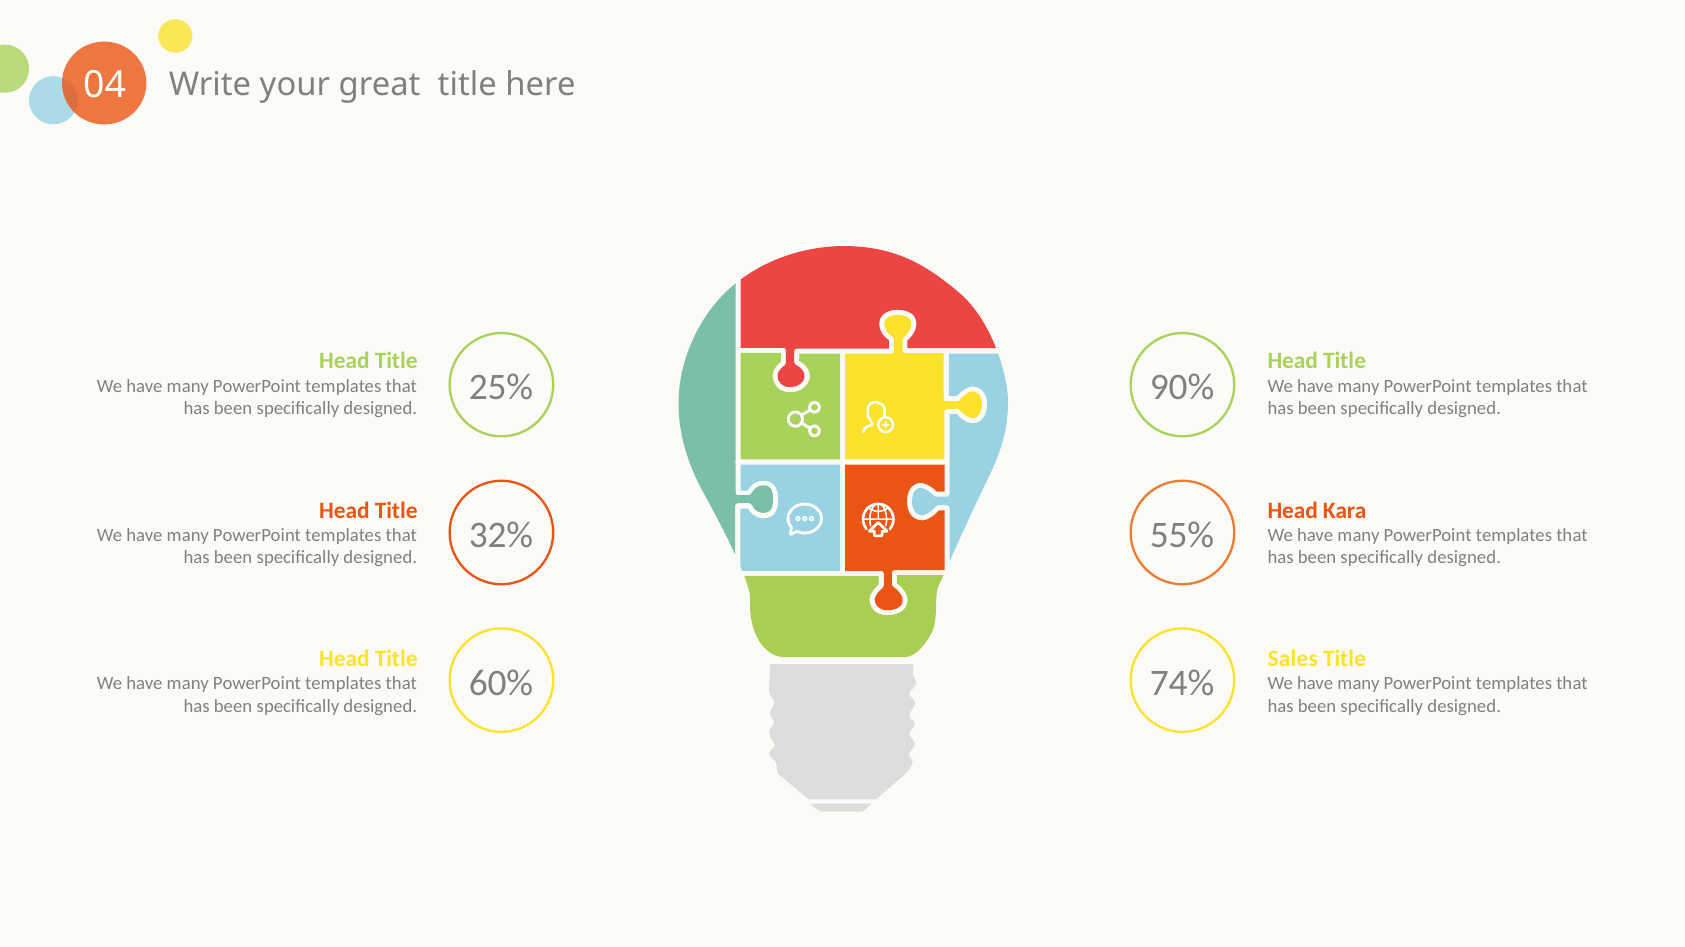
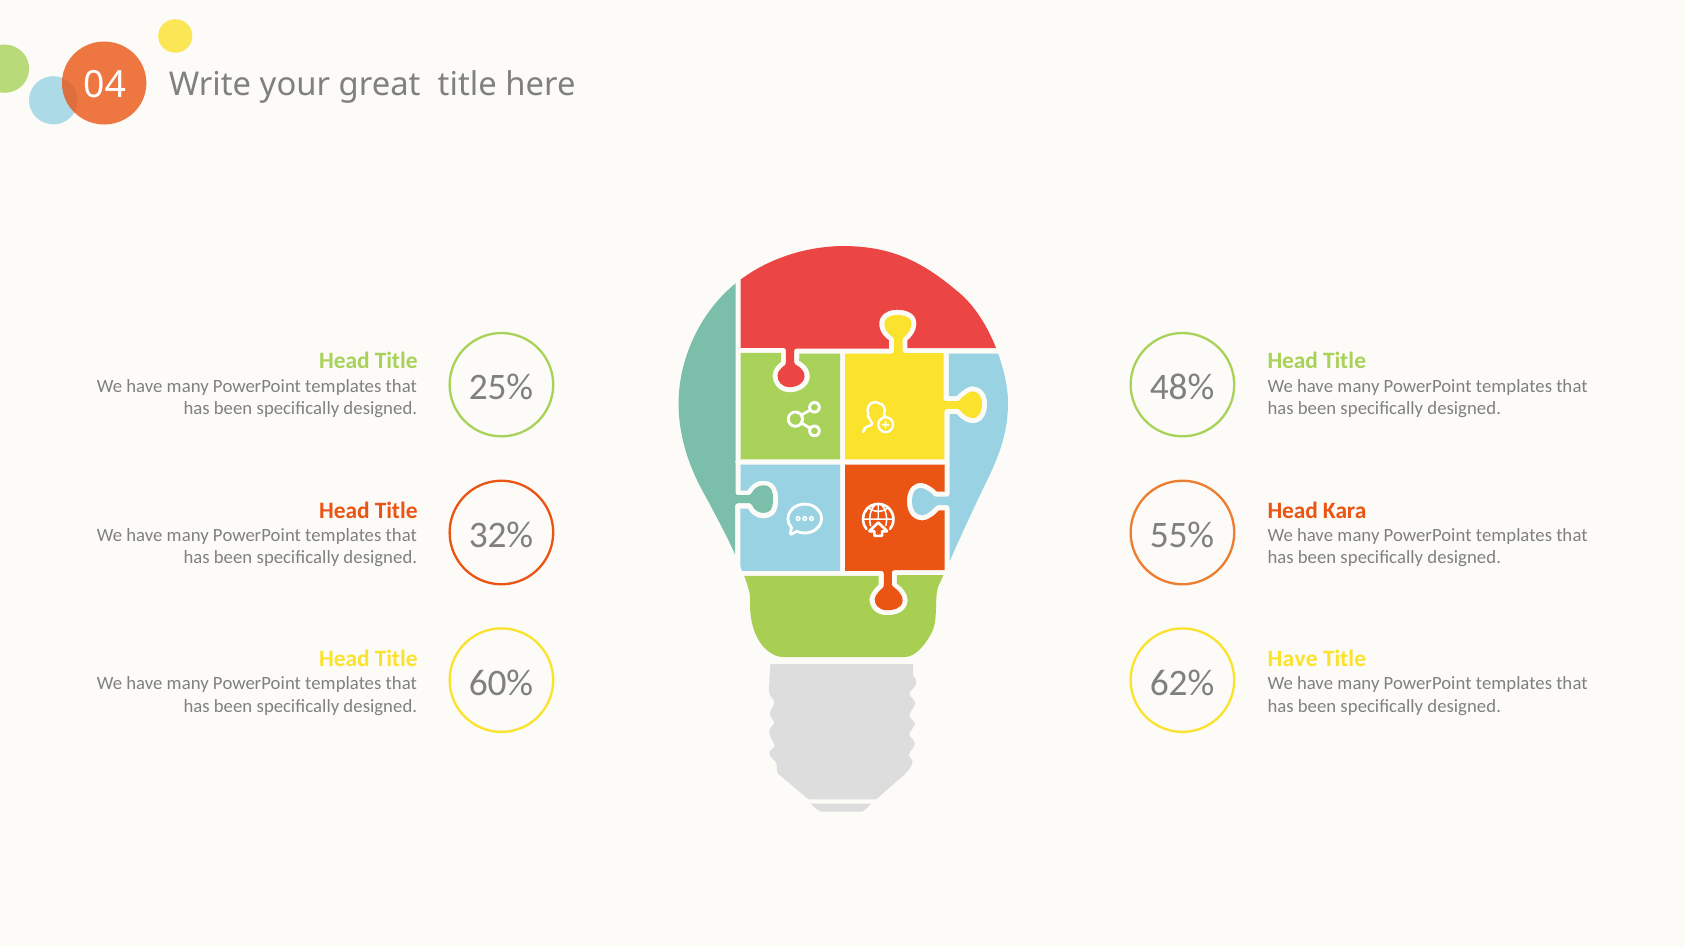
90%: 90% -> 48%
Sales at (1293, 659): Sales -> Have
74%: 74% -> 62%
